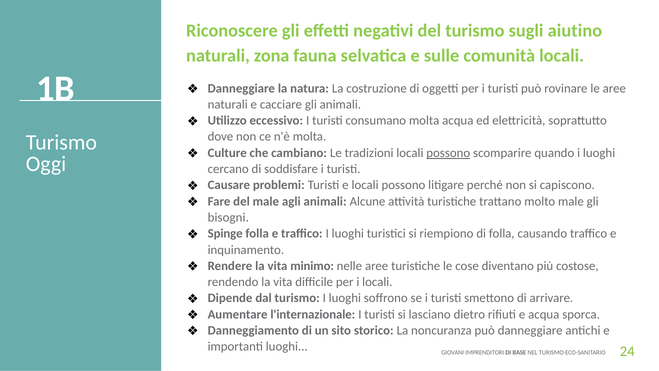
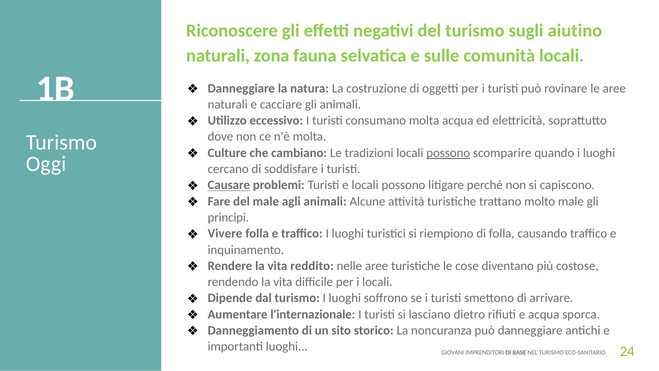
Causare underline: none -> present
bisogni: bisogni -> principi
Spinge: Spinge -> Vivere
minimo: minimo -> reddito
